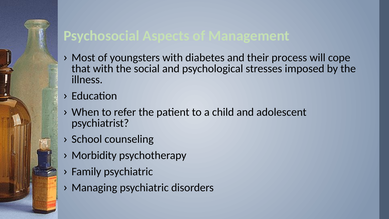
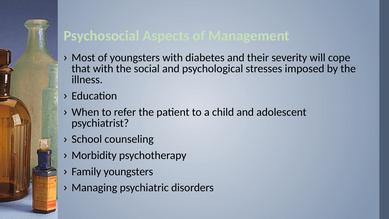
process: process -> severity
Family psychiatric: psychiatric -> youngsters
